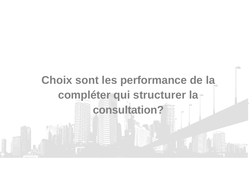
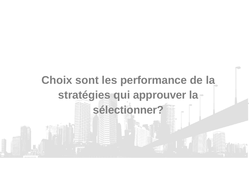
compléter: compléter -> stratégies
structurer: structurer -> approuver
consultation: consultation -> sélectionner
